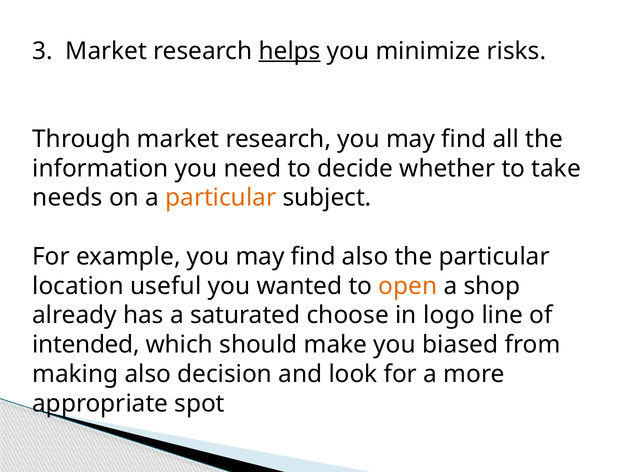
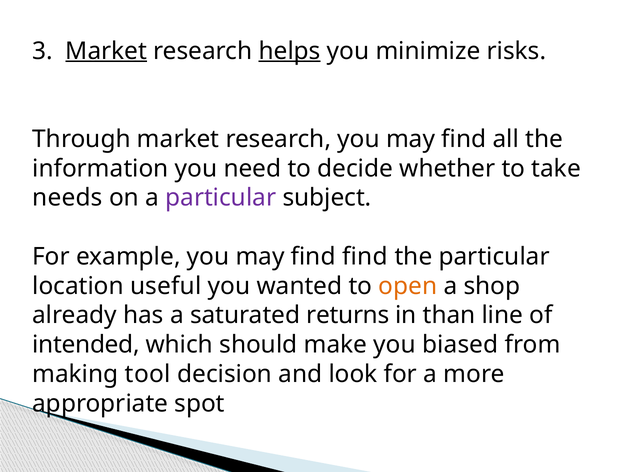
Market at (106, 51) underline: none -> present
particular at (221, 198) colour: orange -> purple
find also: also -> find
choose: choose -> returns
logo: logo -> than
making also: also -> tool
